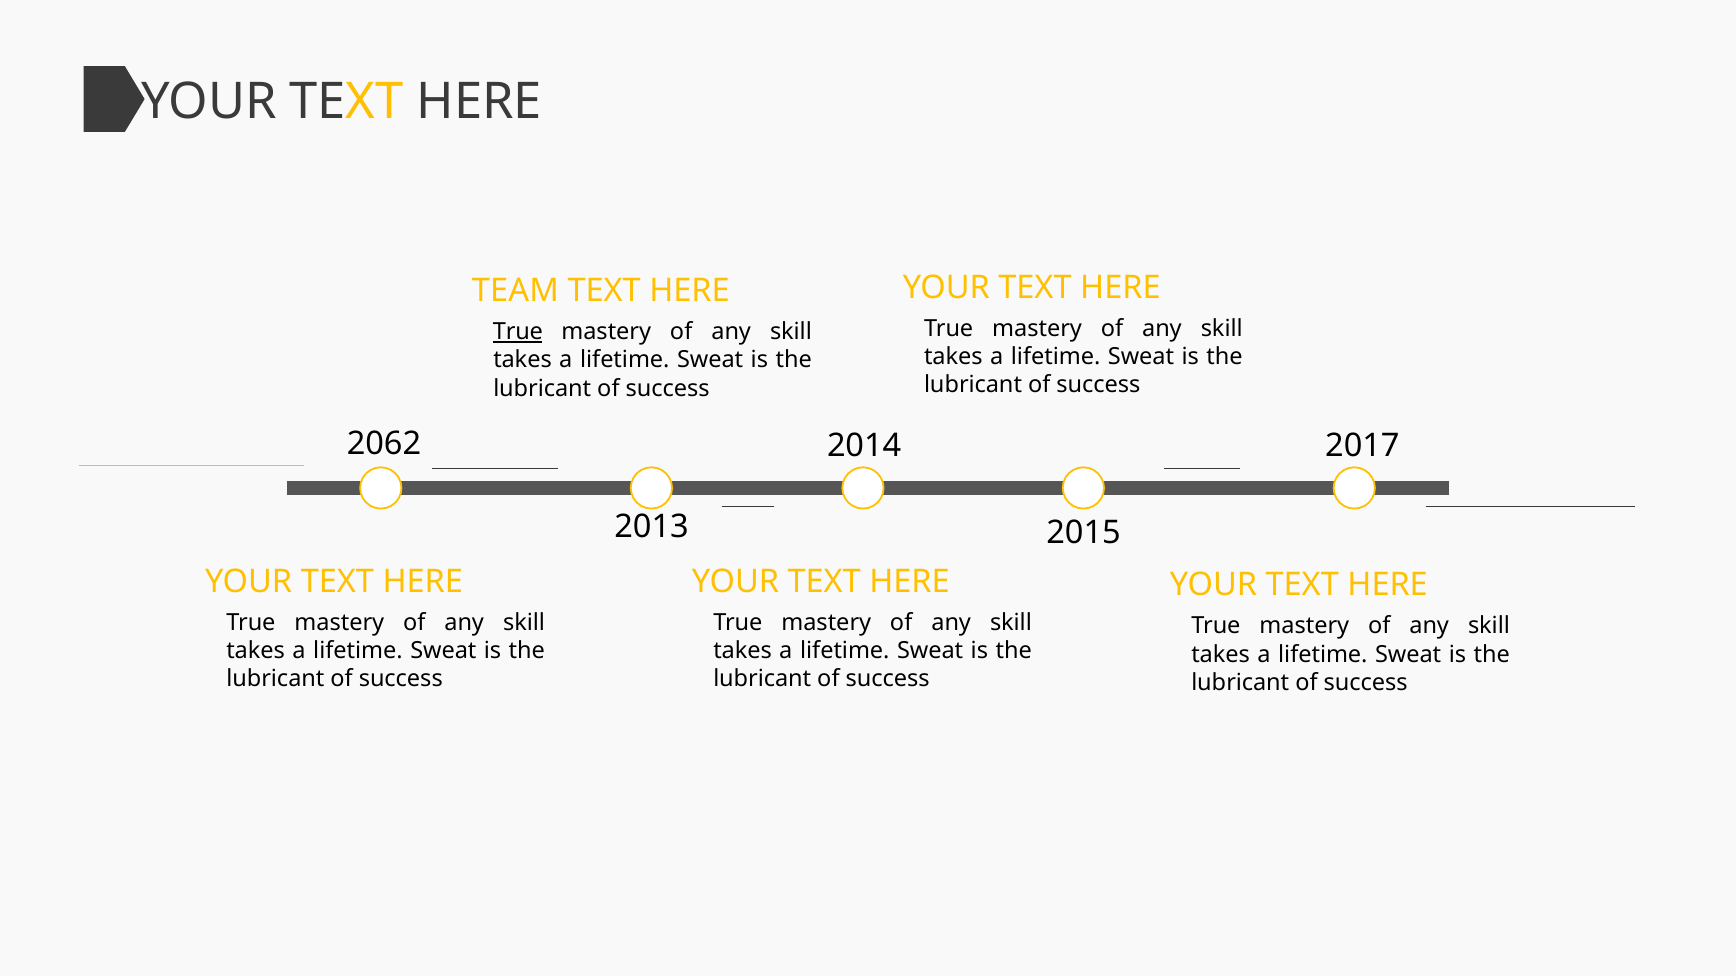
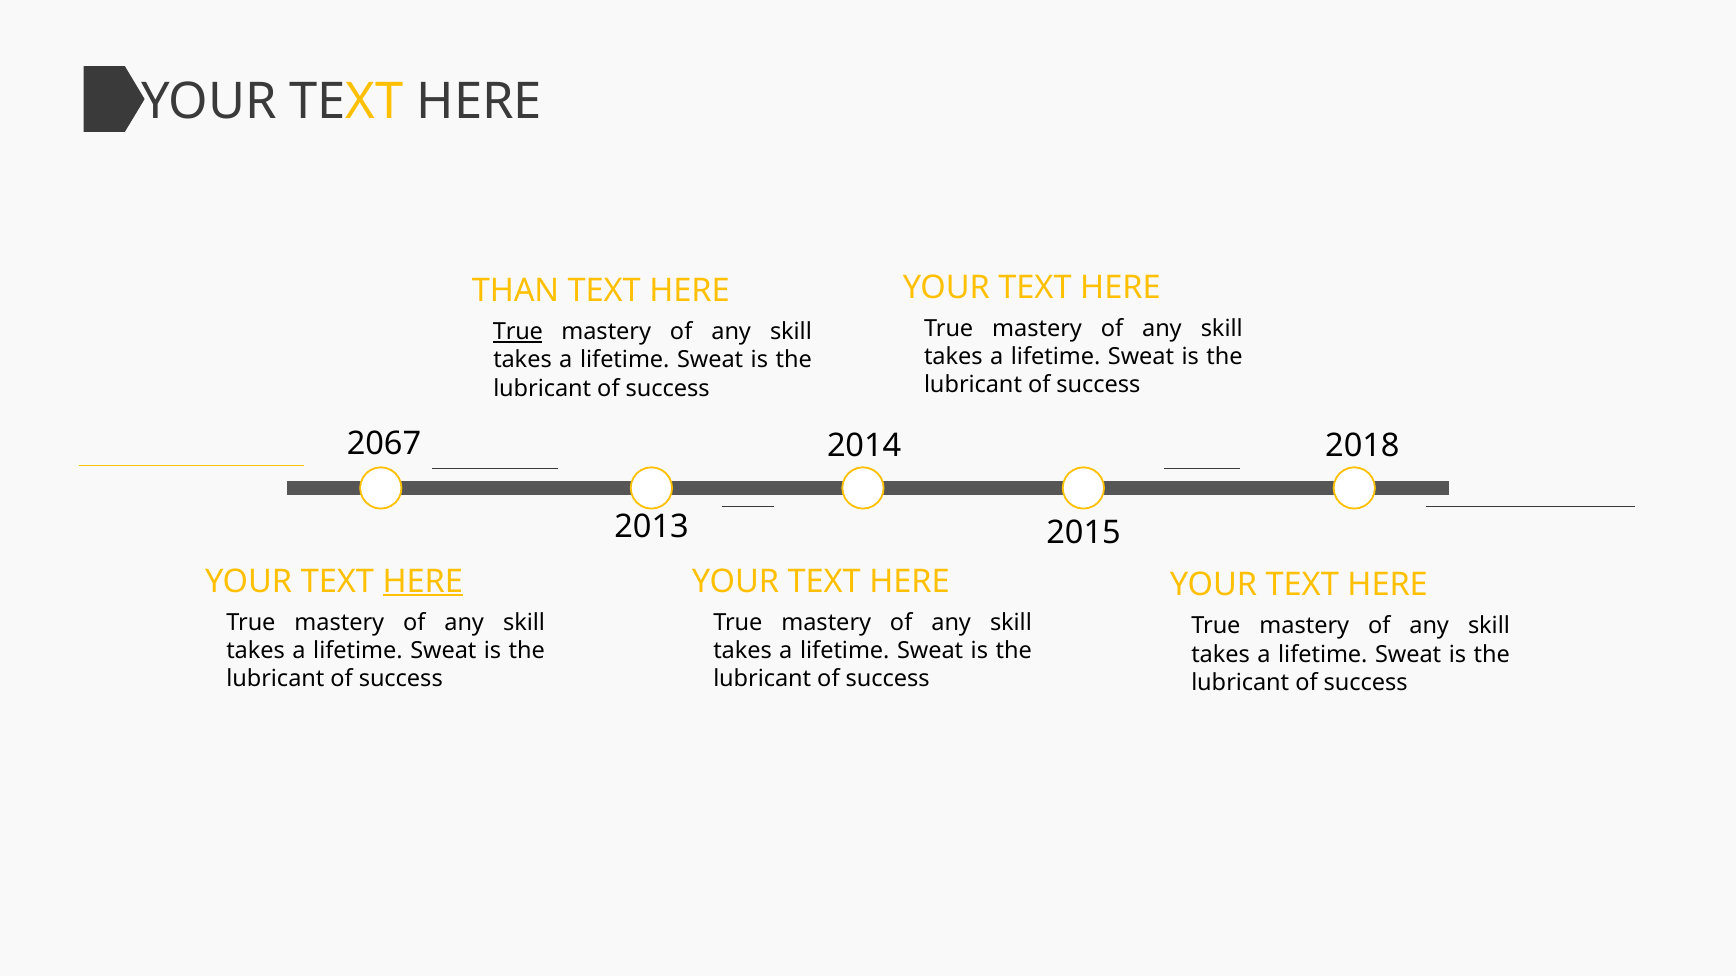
TEAM: TEAM -> THAN
2062: 2062 -> 2067
2017: 2017 -> 2018
HERE at (423, 582) underline: none -> present
